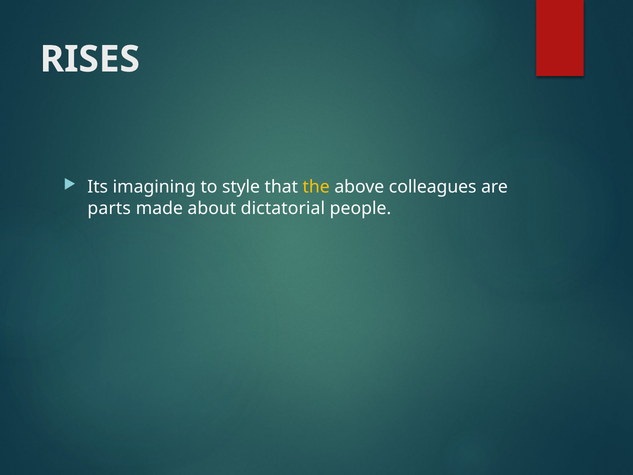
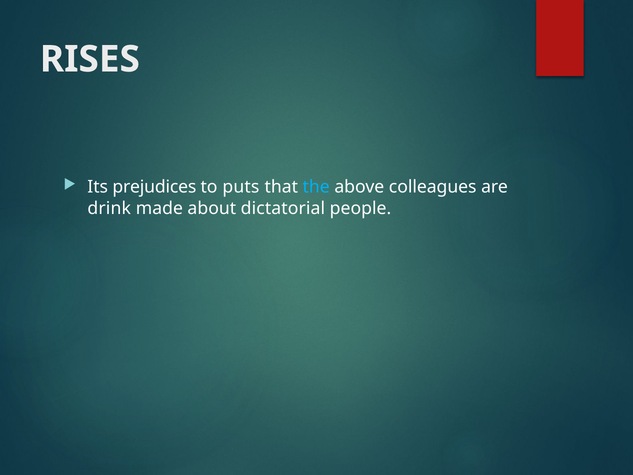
imagining: imagining -> prejudices
style: style -> puts
the colour: yellow -> light blue
parts: parts -> drink
